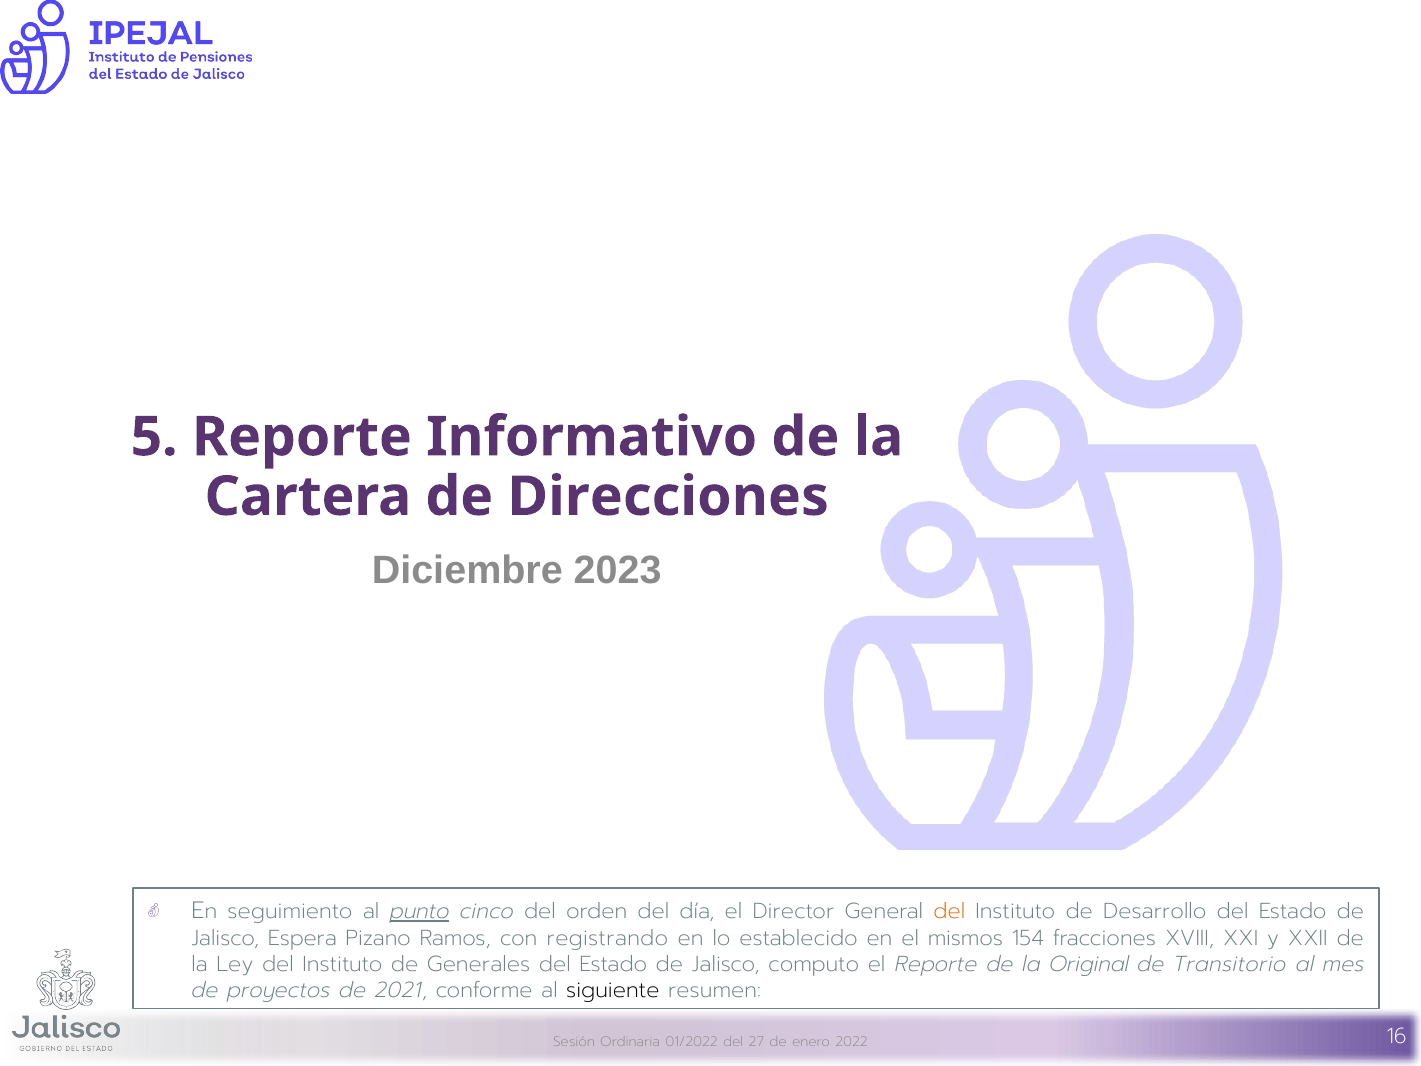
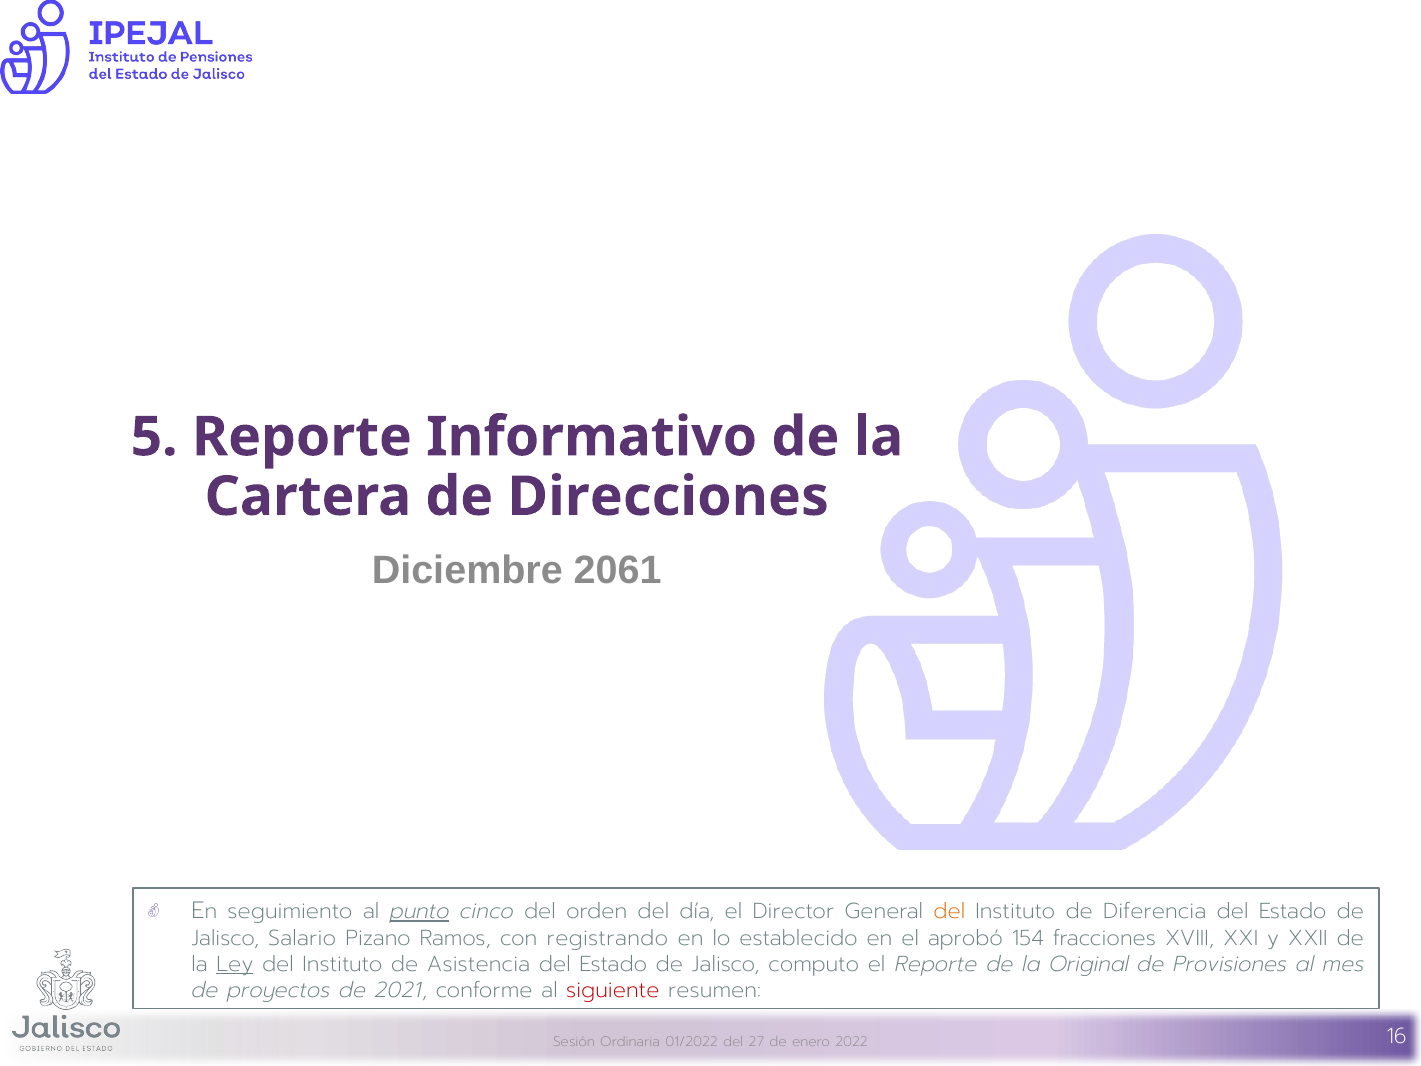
2023: 2023 -> 2061
Desarrollo: Desarrollo -> Diferencia
Espera: Espera -> Salario
mismos: mismos -> aprobó
Ley underline: none -> present
Generales: Generales -> Asistencia
Transitorio: Transitorio -> Provisiones
siguiente colour: black -> red
